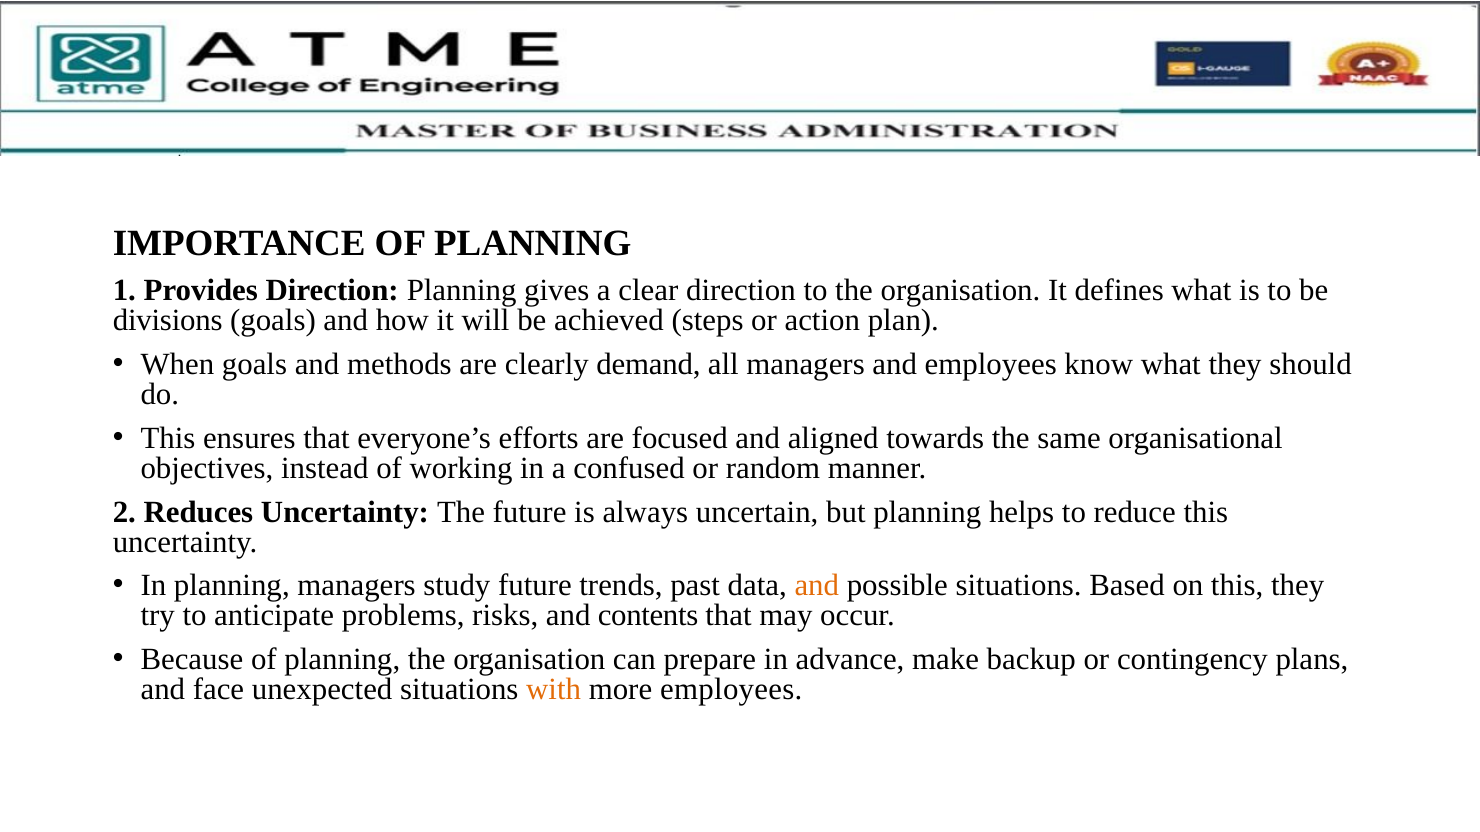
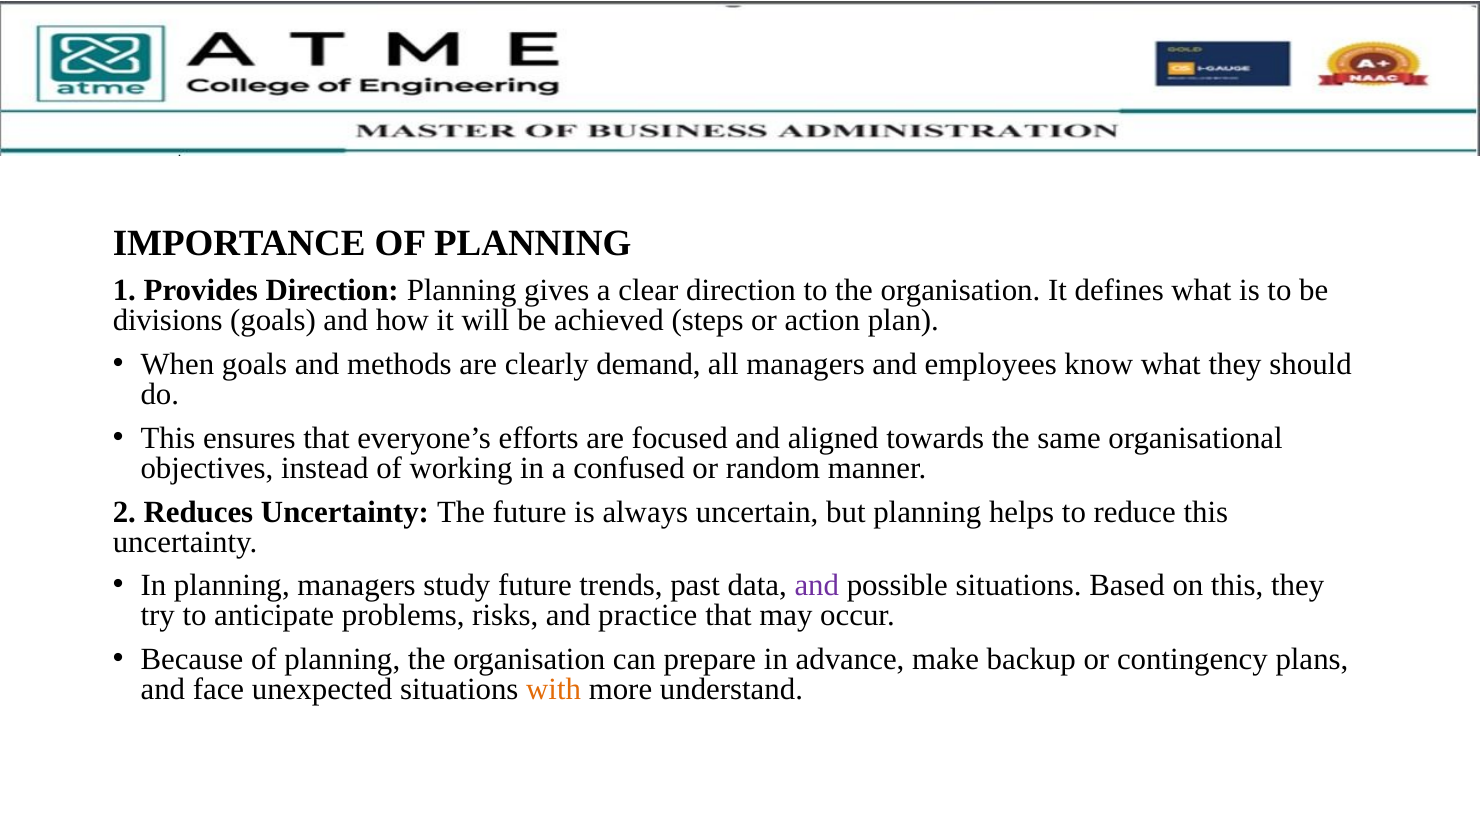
and at (817, 586) colour: orange -> purple
contents: contents -> practice
more employees: employees -> understand
